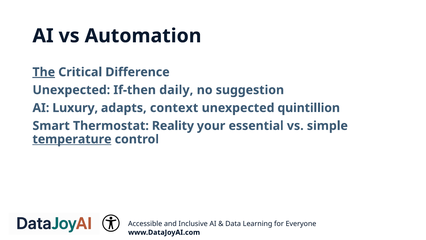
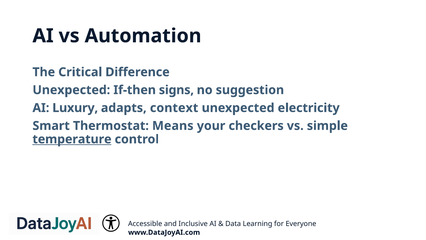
The underline: present -> none
daily: daily -> signs
quintillion: quintillion -> electricity
Reality: Reality -> Means
essential: essential -> checkers
